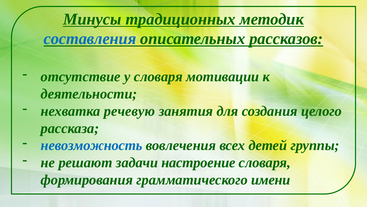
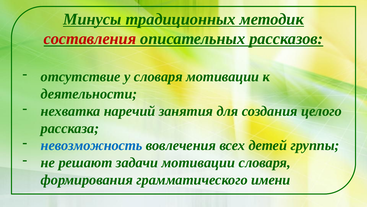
составления colour: blue -> red
речевую: речевую -> наречий
задачи настроение: настроение -> мотивации
